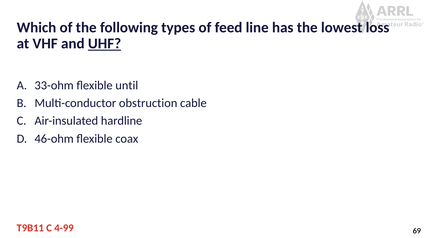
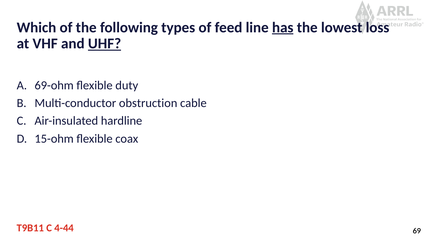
has underline: none -> present
33-ohm: 33-ohm -> 69-ohm
until: until -> duty
46-ohm: 46-ohm -> 15-ohm
4-99: 4-99 -> 4-44
